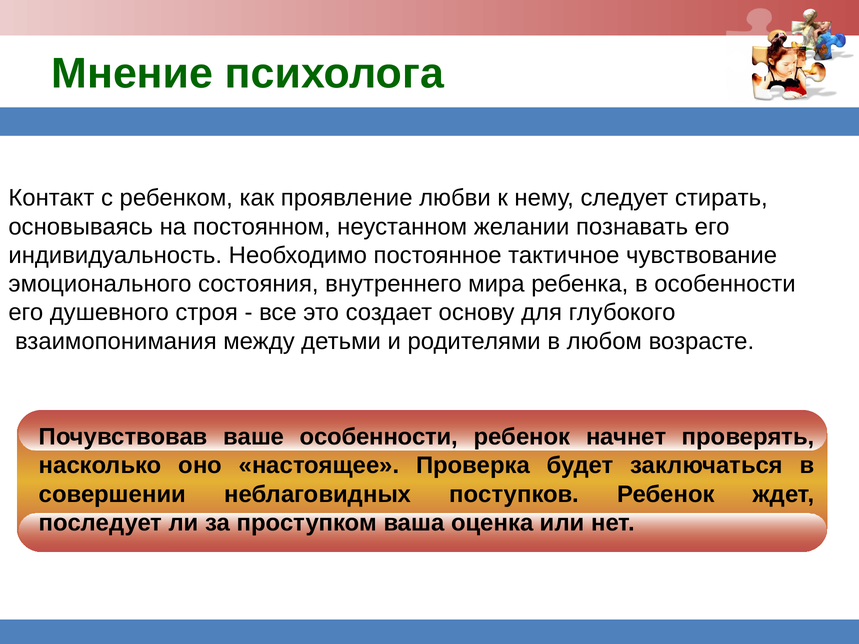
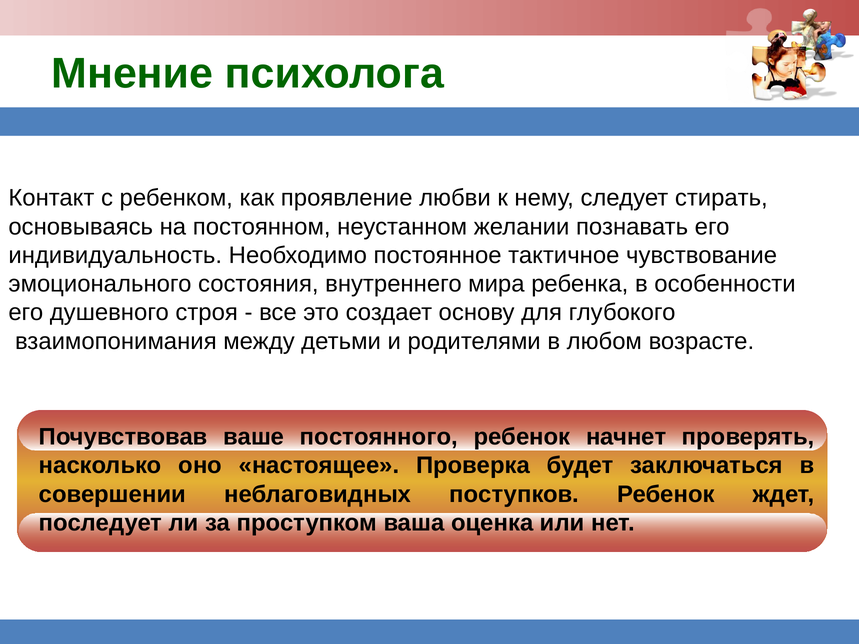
ваше особенности: особенности -> постоянного
